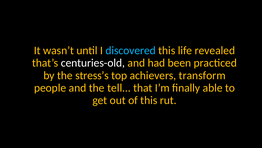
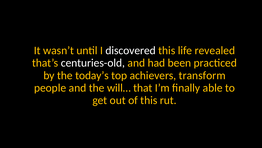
discovered colour: light blue -> white
stress’s: stress’s -> today’s
tell…: tell… -> will…
